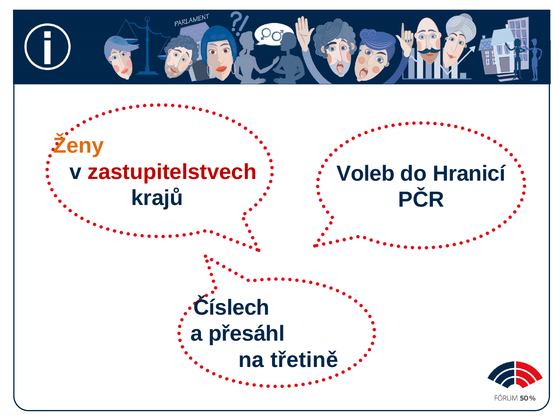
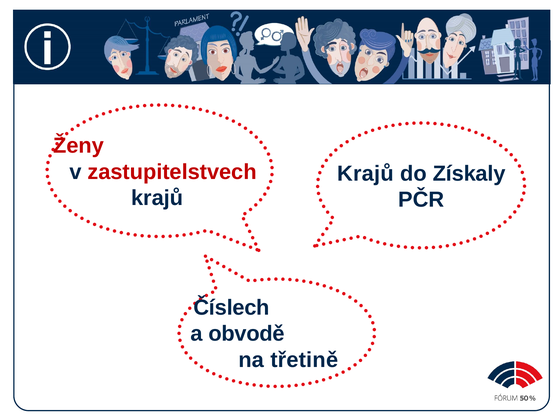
Ženy colour: orange -> red
Voleb at (366, 174): Voleb -> Krajů
Hranicí: Hranicí -> Získaly
přesáhl: přesáhl -> obvodě
